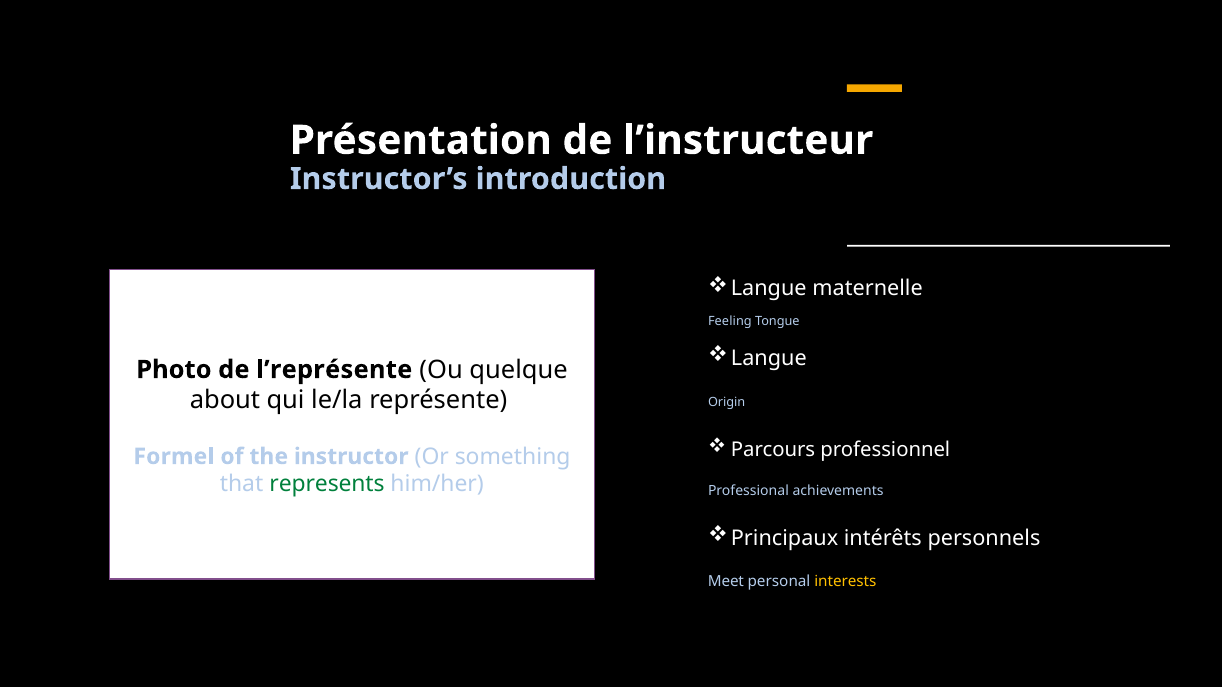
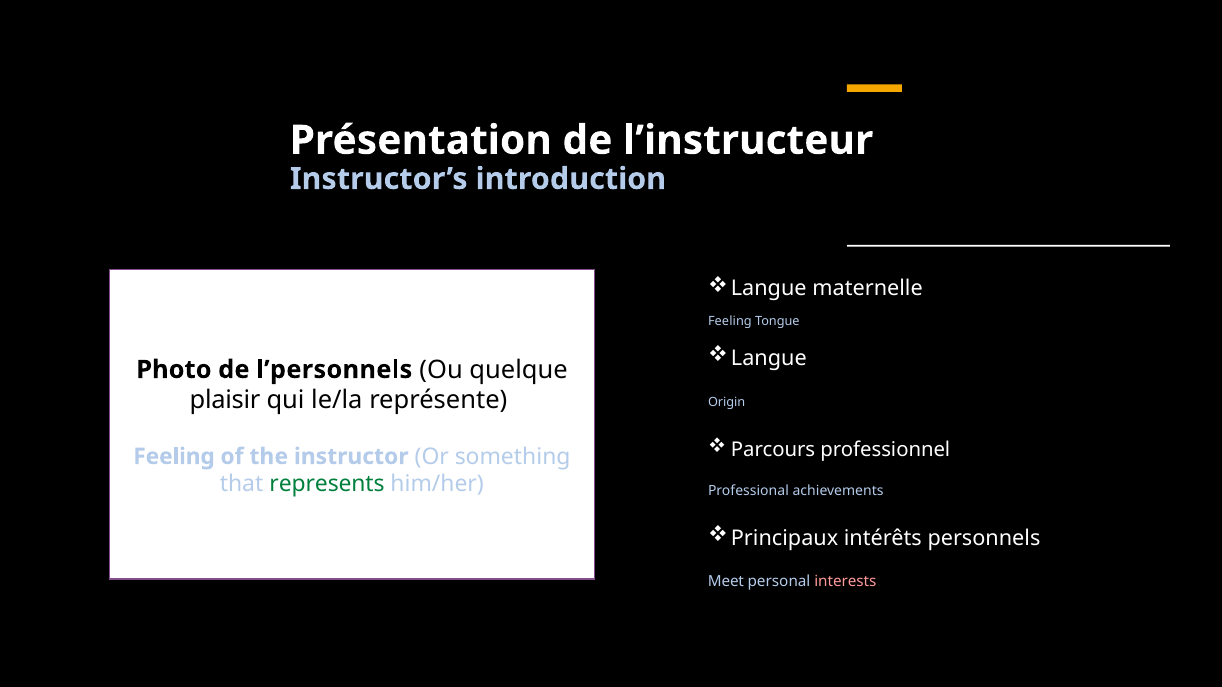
l’représente: l’représente -> l’personnels
about: about -> plaisir
Formel at (174, 457): Formel -> Feeling
interests colour: yellow -> pink
